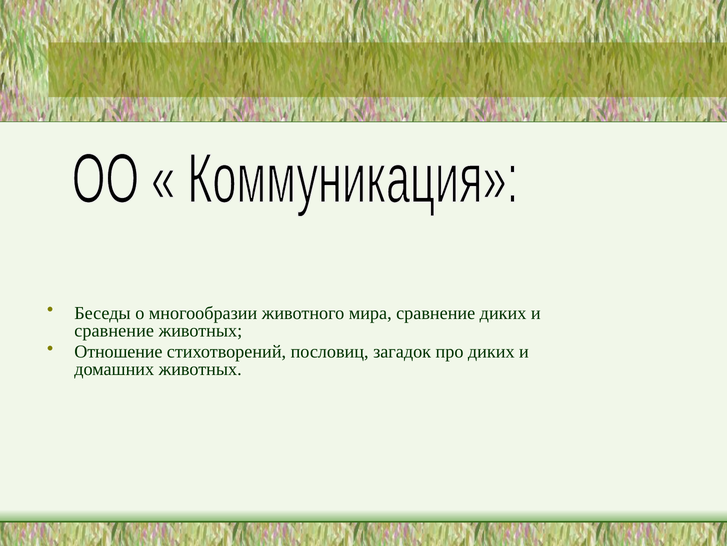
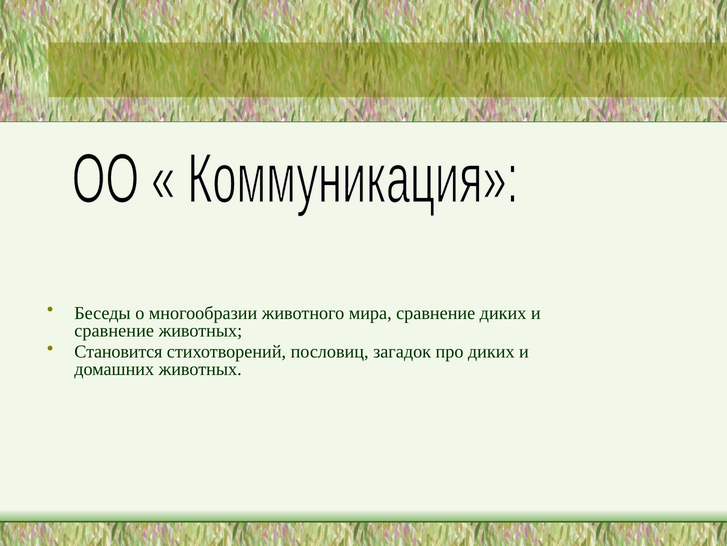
Отношение: Отношение -> Становится
